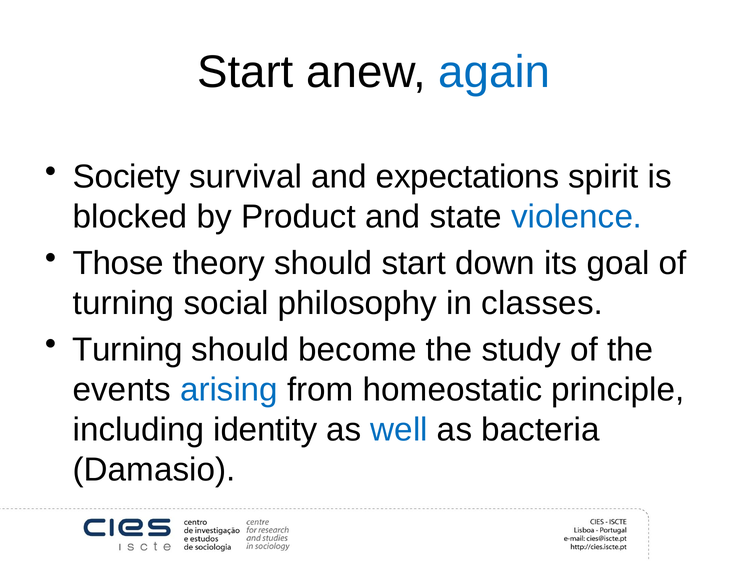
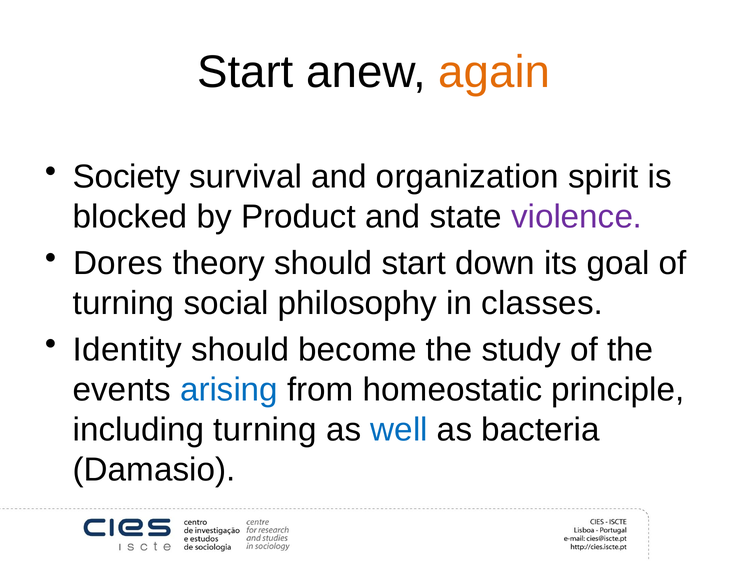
again colour: blue -> orange
expectations: expectations -> organization
violence colour: blue -> purple
Those: Those -> Dores
Turning at (128, 350): Turning -> Identity
including identity: identity -> turning
